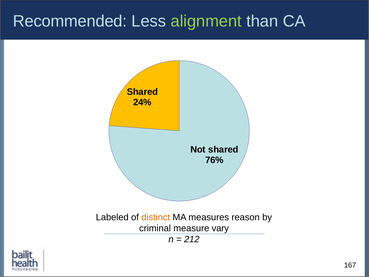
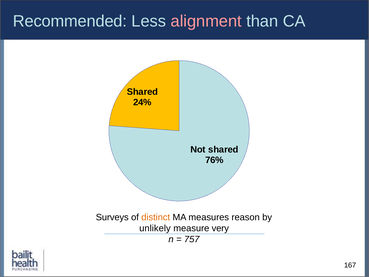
alignment colour: light green -> pink
Labeled: Labeled -> Surveys
criminal: criminal -> unlikely
vary: vary -> very
212: 212 -> 757
